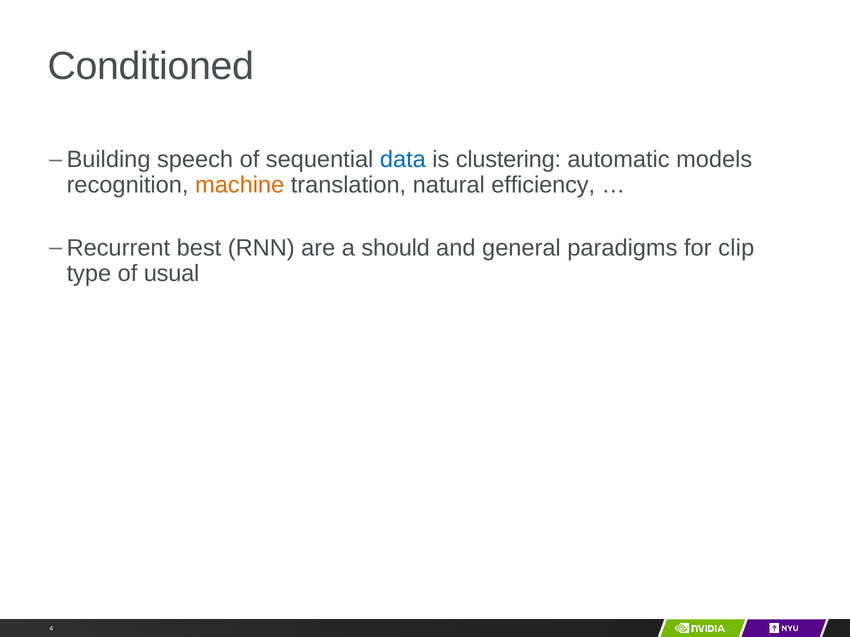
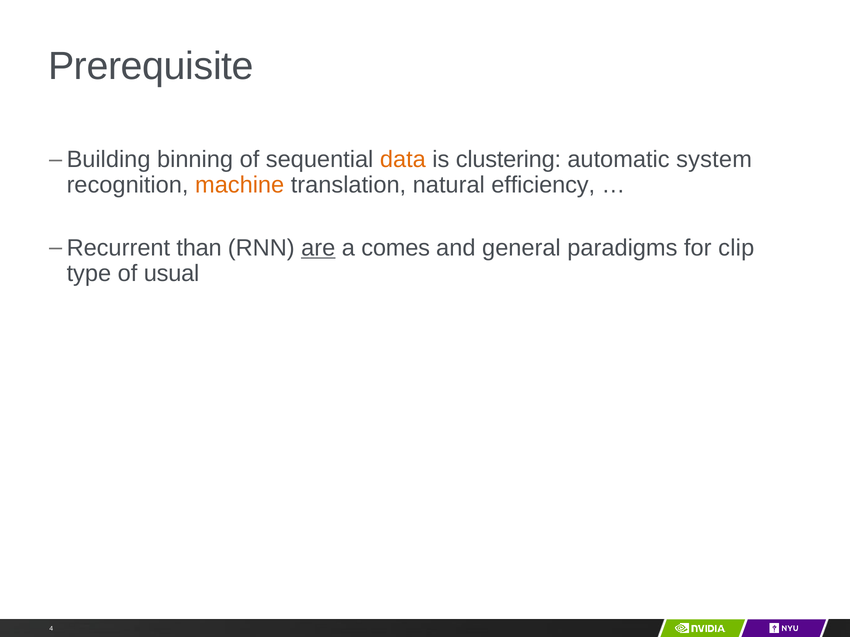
Conditioned: Conditioned -> Prerequisite
speech: speech -> binning
data colour: blue -> orange
models: models -> system
best: best -> than
are underline: none -> present
should: should -> comes
